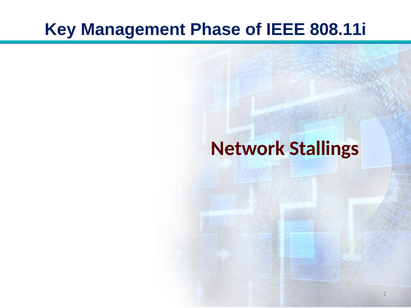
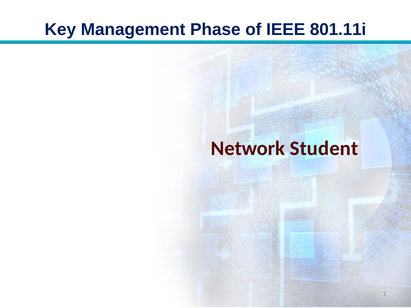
808.11i: 808.11i -> 801.11i
Stallings: Stallings -> Student
